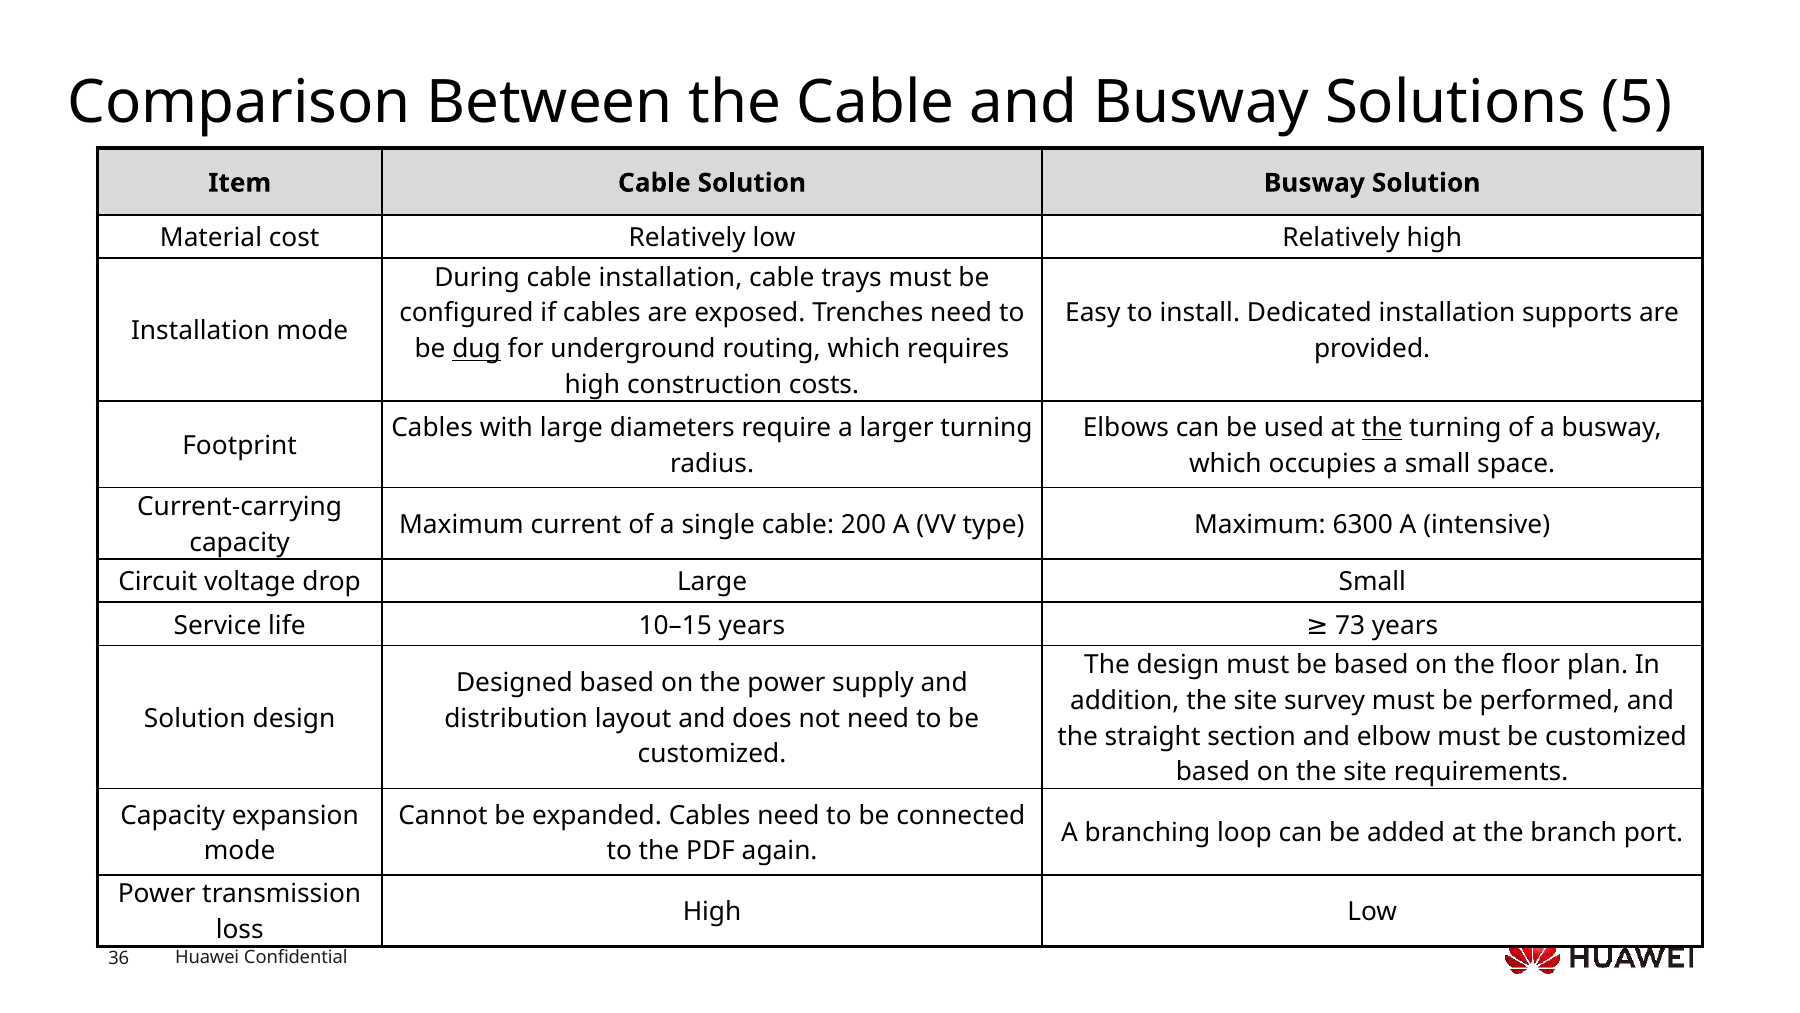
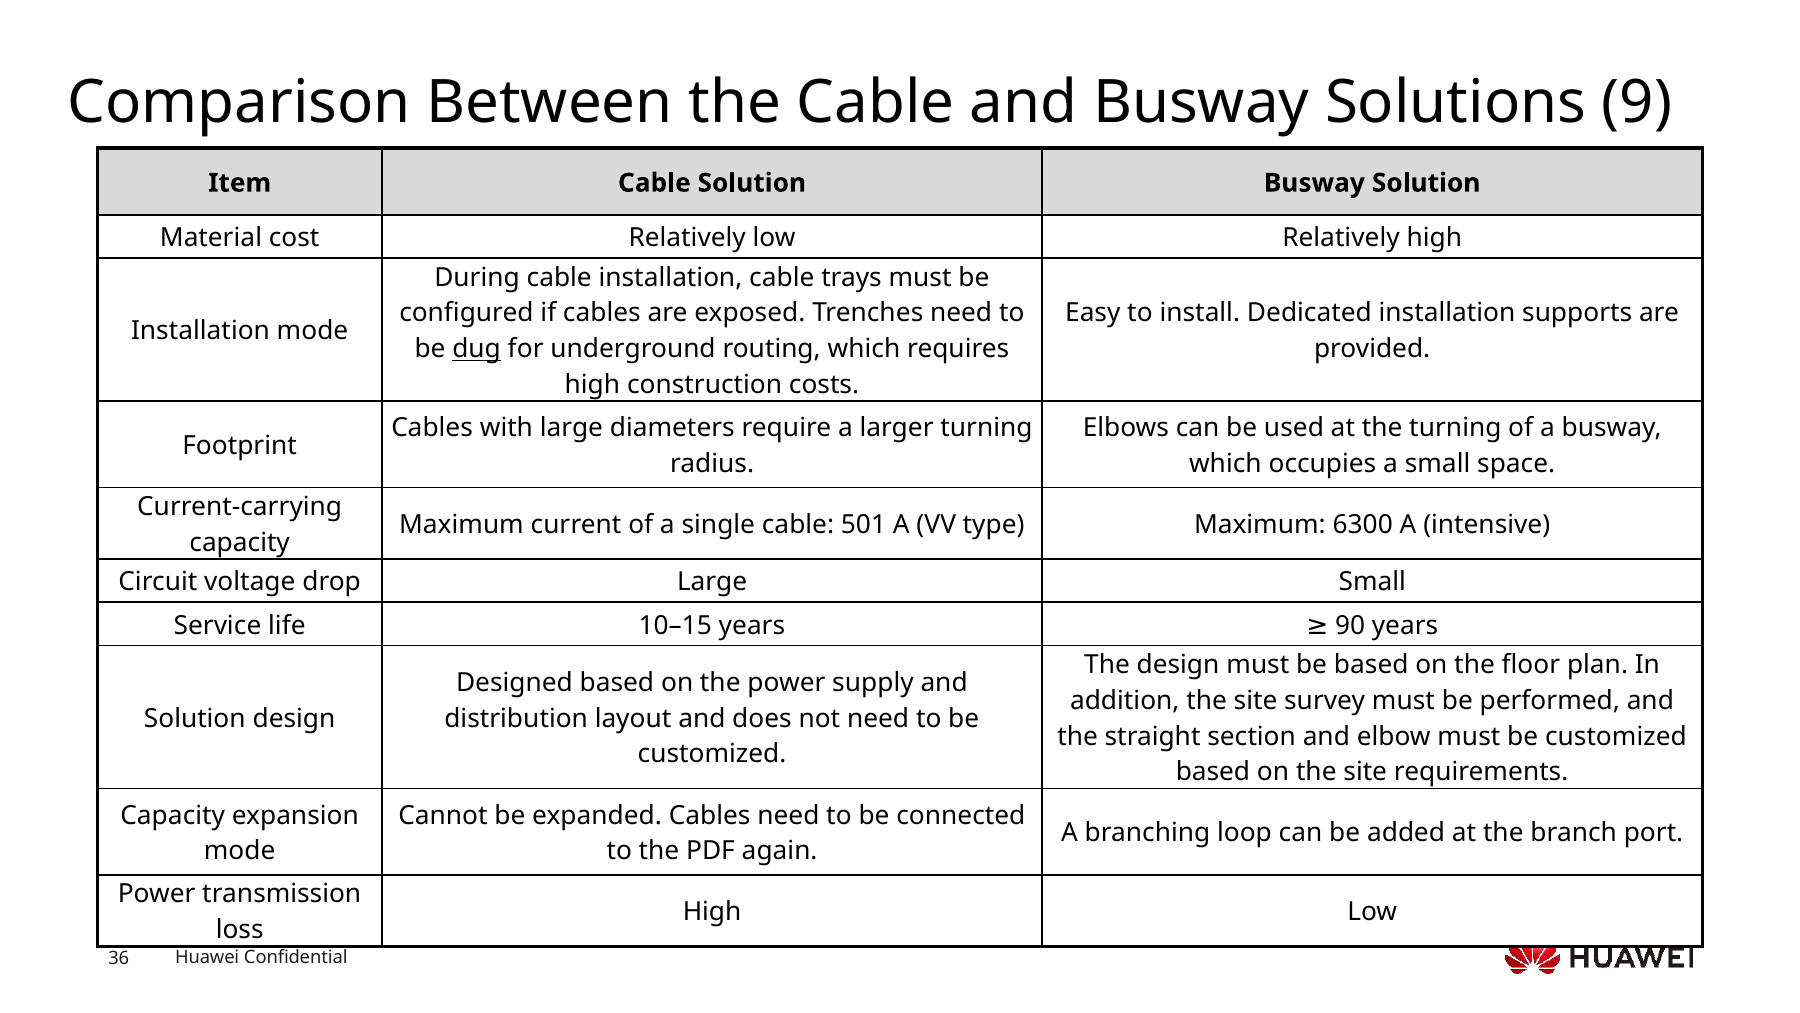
5: 5 -> 9
the at (1382, 428) underline: present -> none
200: 200 -> 501
73: 73 -> 90
